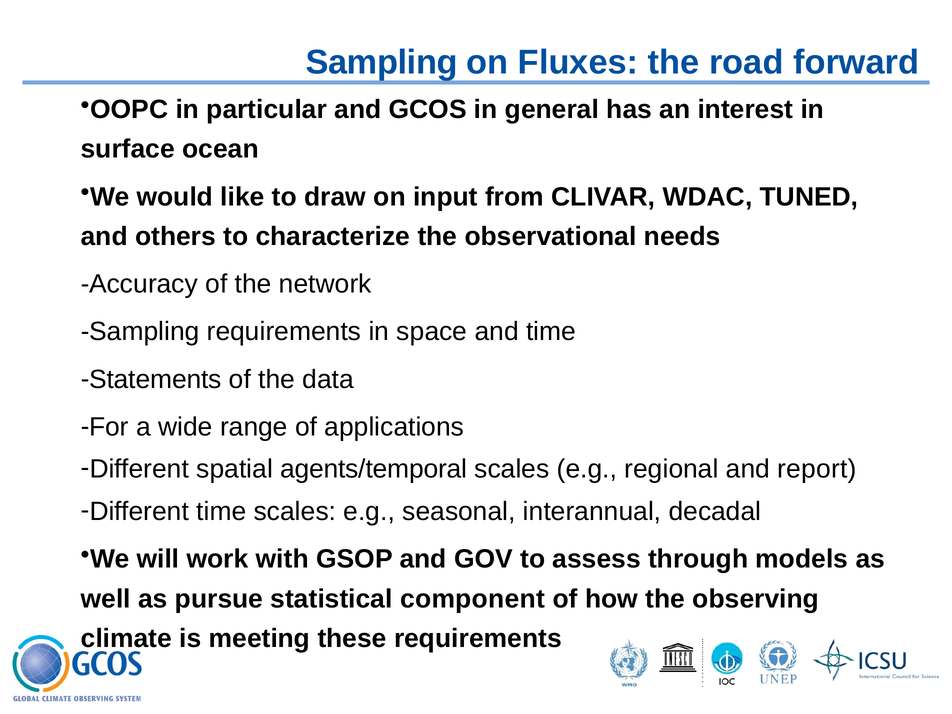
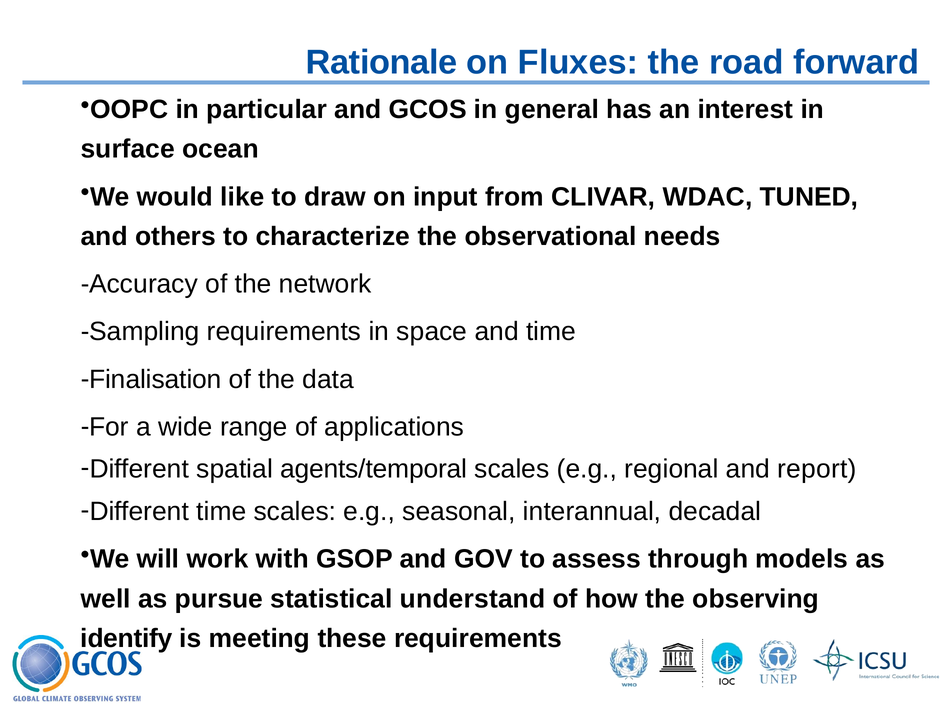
Sampling at (382, 62): Sampling -> Rationale
Statements: Statements -> Finalisation
component: component -> understand
climate: climate -> identify
